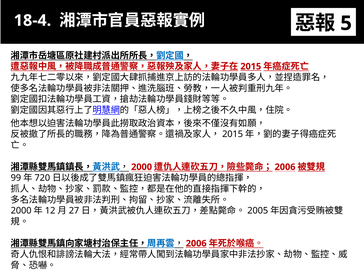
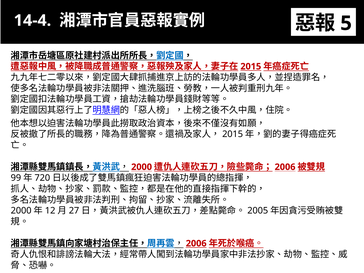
18-4: 18-4 -> 14-4
